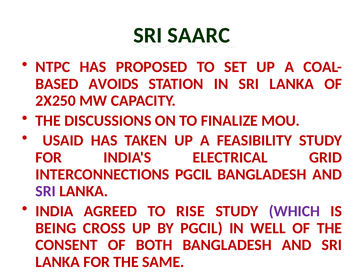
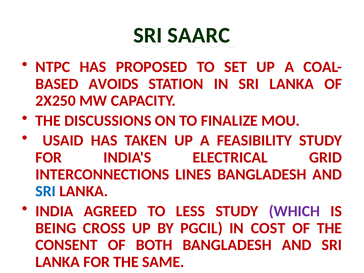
INTERCONNECTIONS PGCIL: PGCIL -> LINES
SRI at (46, 191) colour: purple -> blue
RISE: RISE -> LESS
WELL: WELL -> COST
